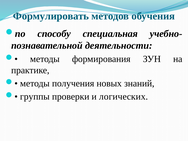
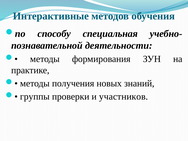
Формулировать: Формулировать -> Интерактивные
логических: логических -> участников
